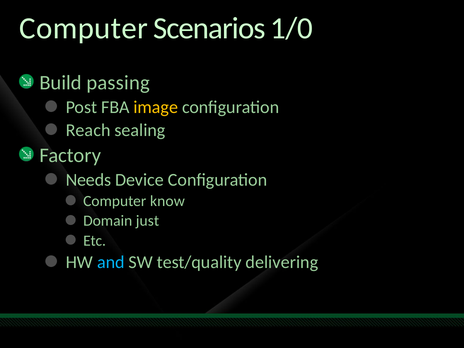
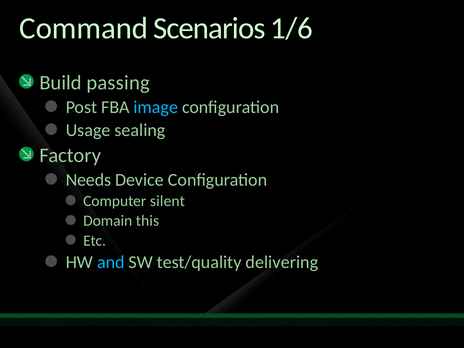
Computer at (84, 28): Computer -> Command
1/0: 1/0 -> 1/6
image colour: yellow -> light blue
Reach: Reach -> Usage
know: know -> silent
just: just -> this
